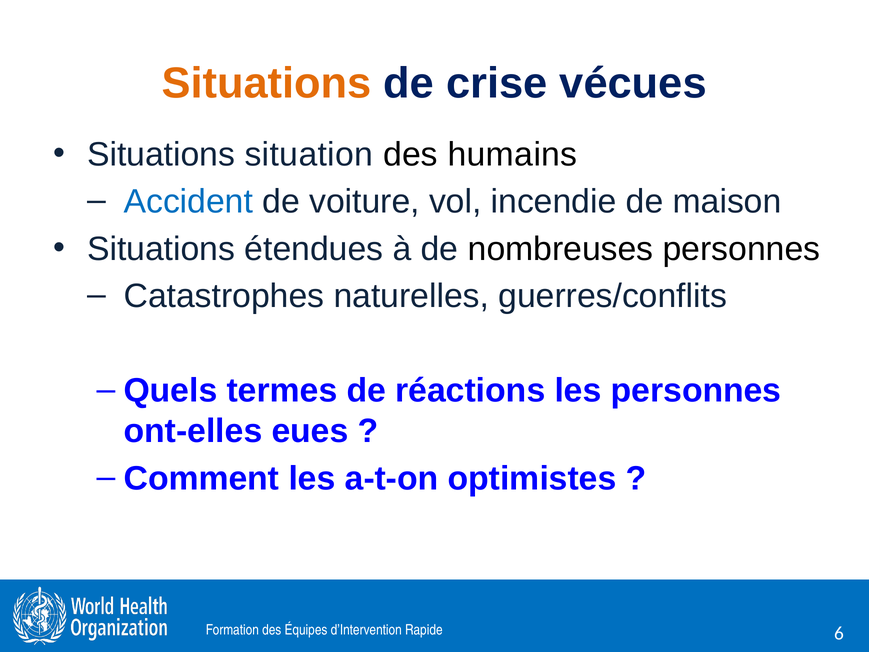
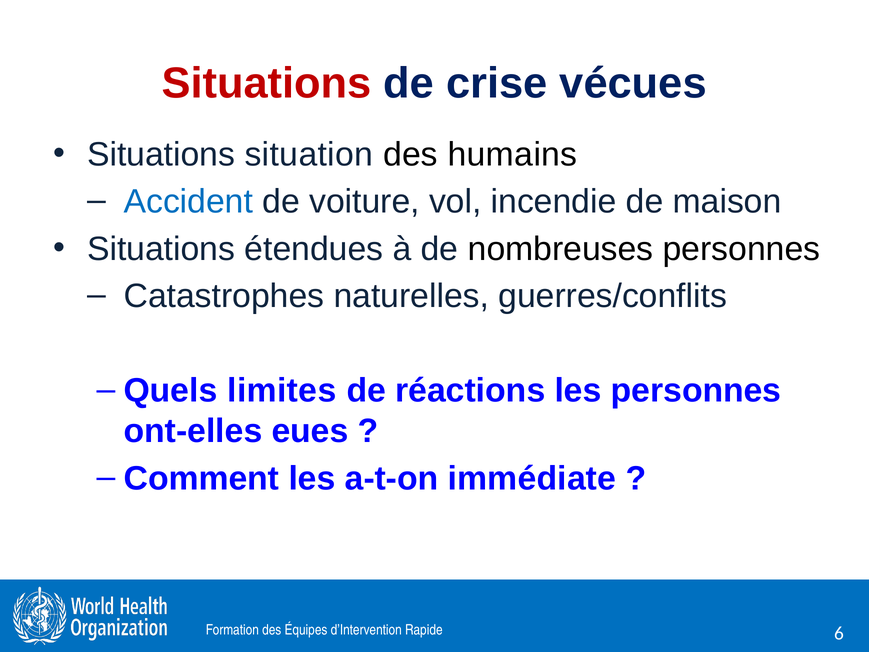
Situations at (267, 83) colour: orange -> red
termes: termes -> limites
optimistes: optimistes -> immédiate
